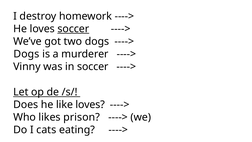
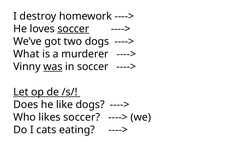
Dogs at (26, 54): Dogs -> What
was underline: none -> present
like loves: loves -> dogs
likes prison: prison -> soccer
